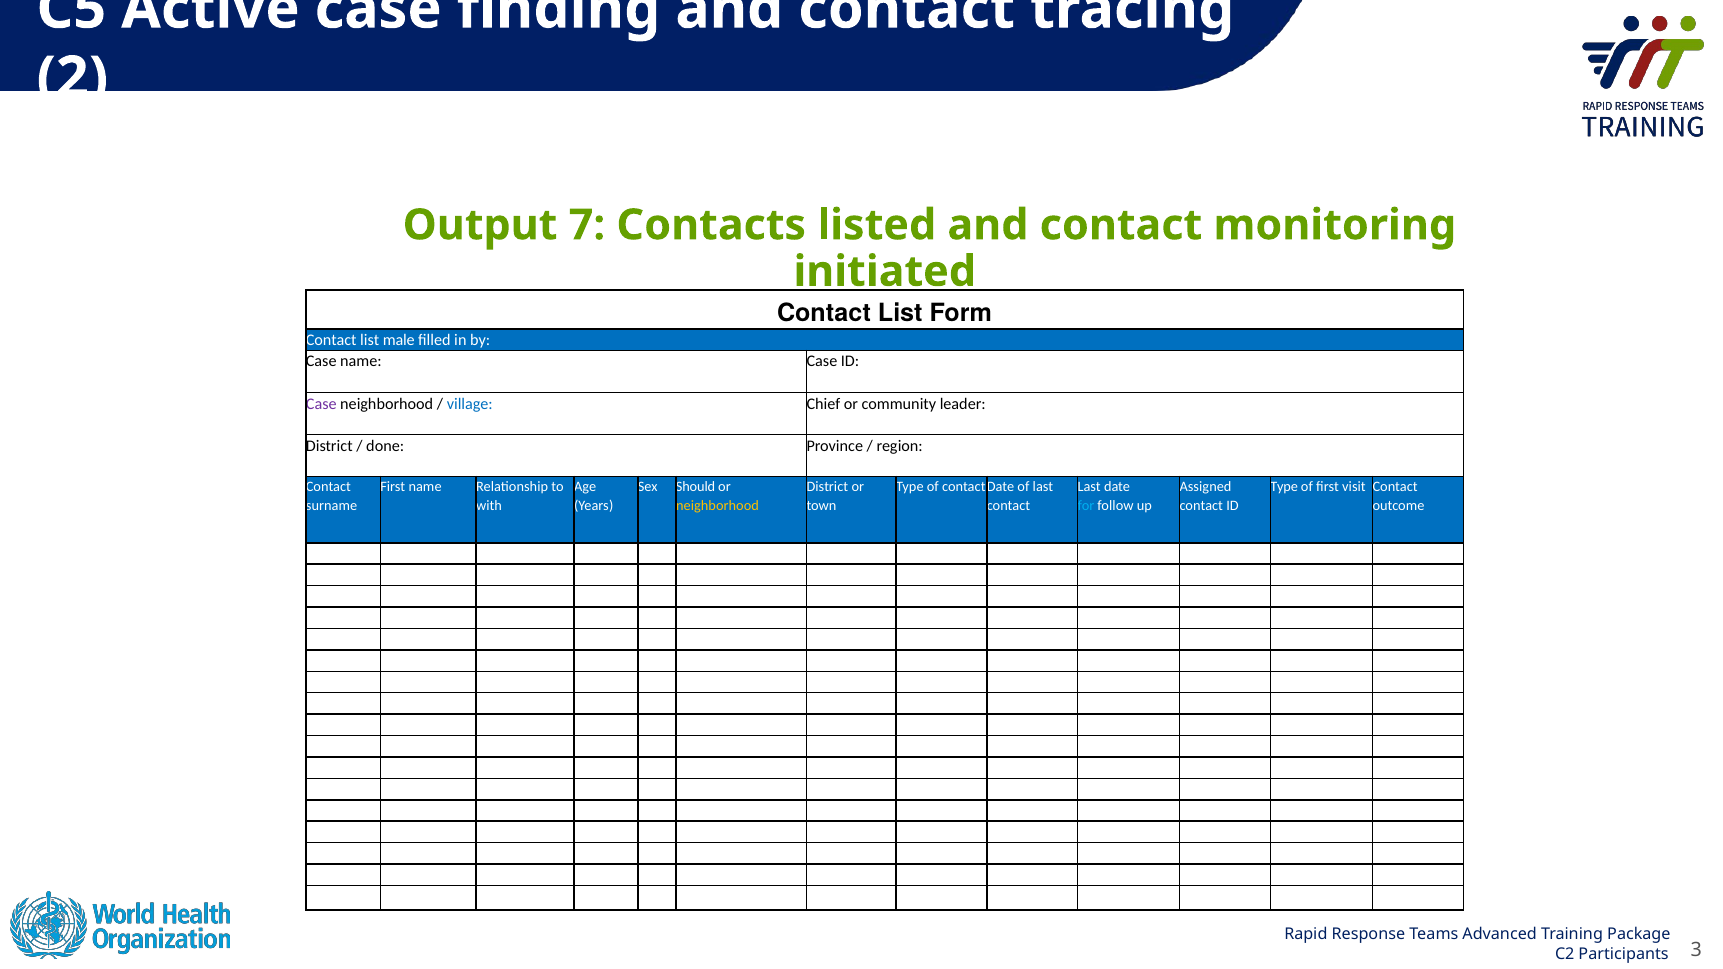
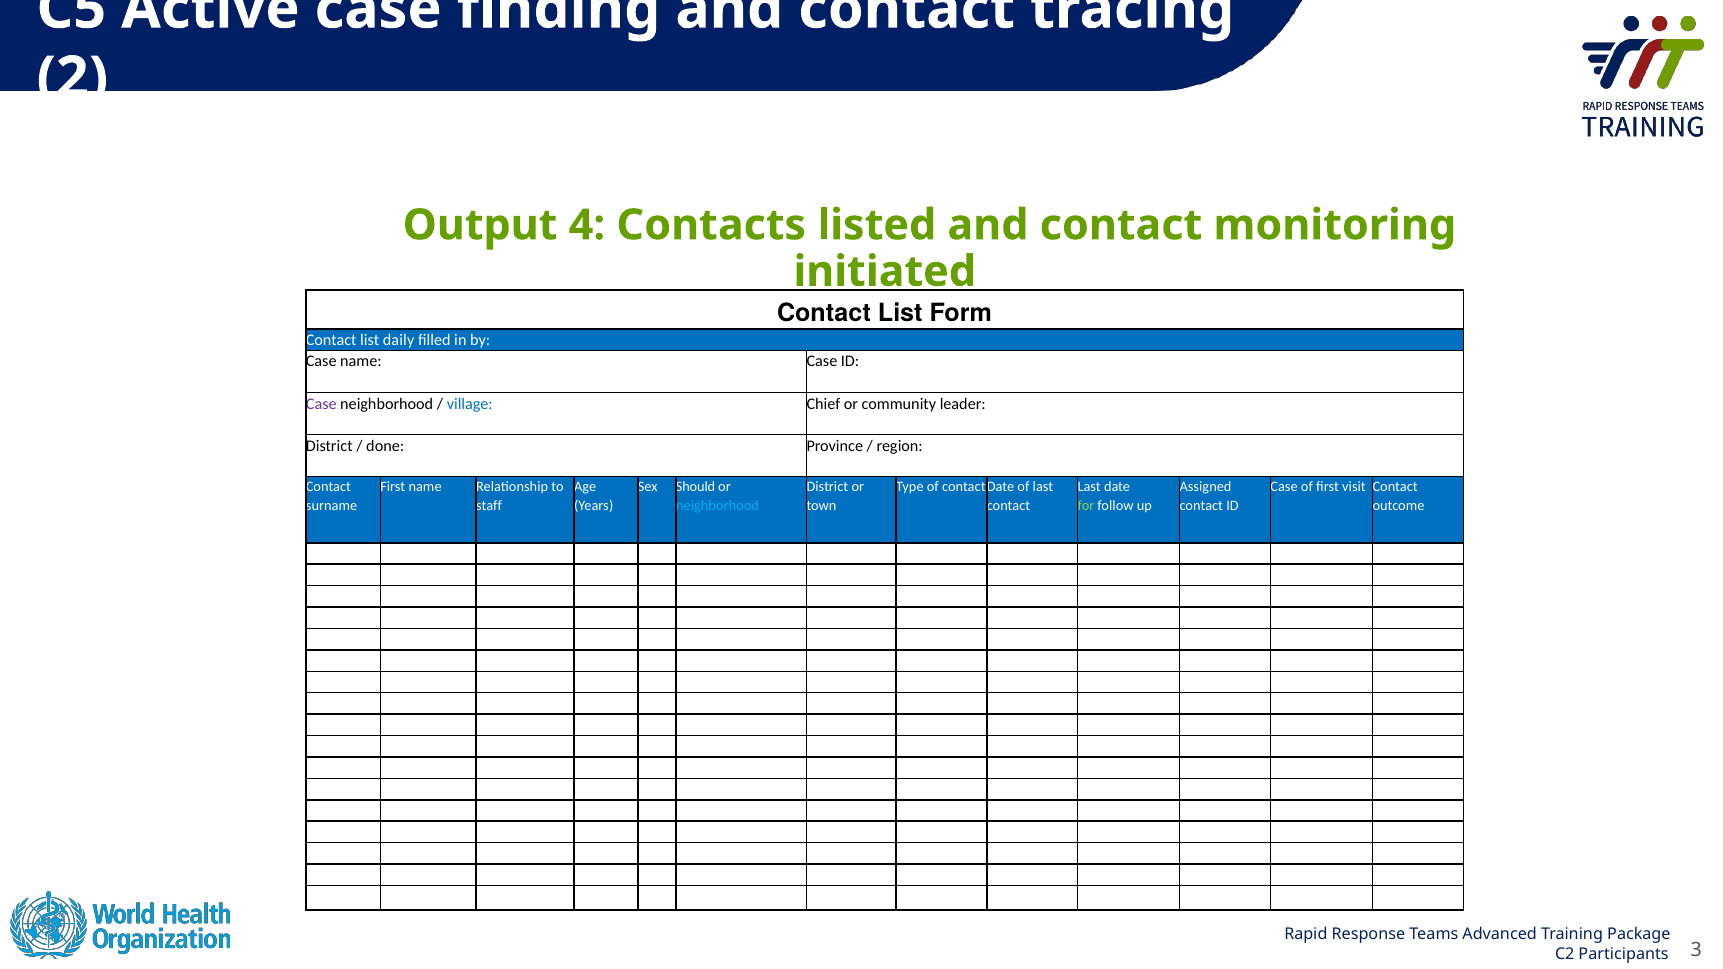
7: 7 -> 4
male: male -> daily
Type at (1284, 487): Type -> Case
with: with -> staff
neighborhood at (718, 506) colour: yellow -> light blue
for colour: light blue -> light green
